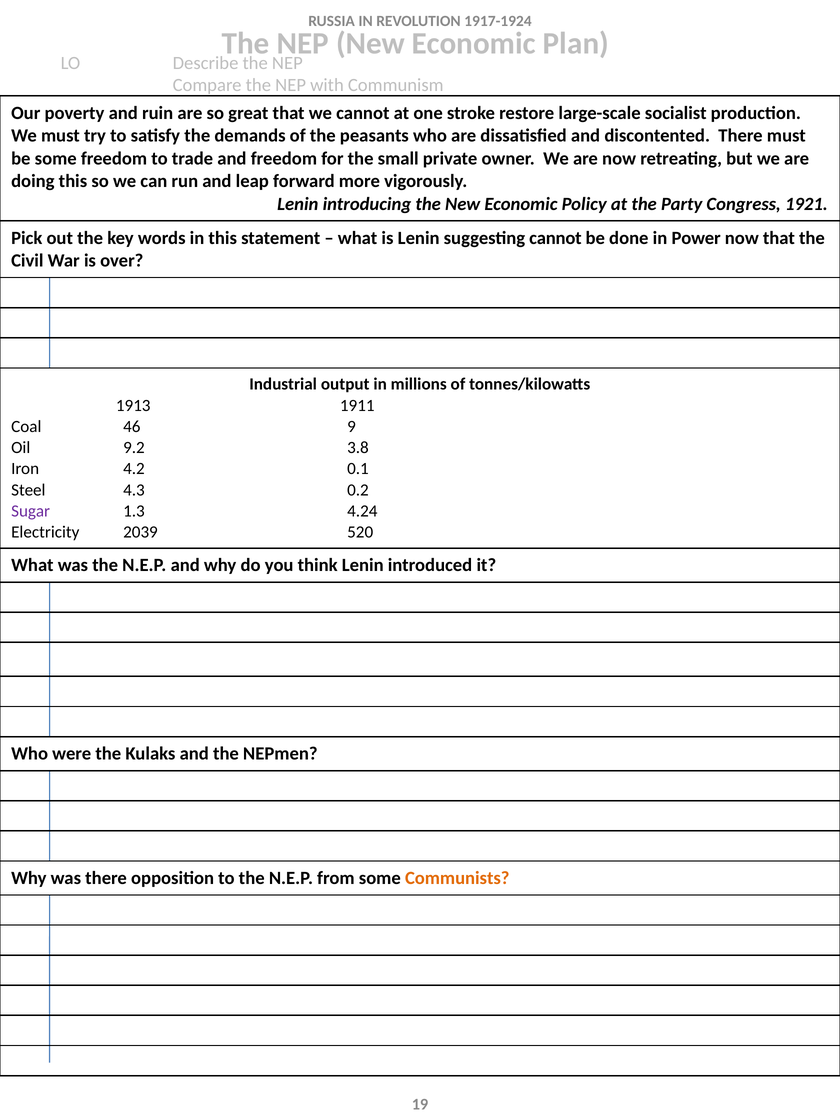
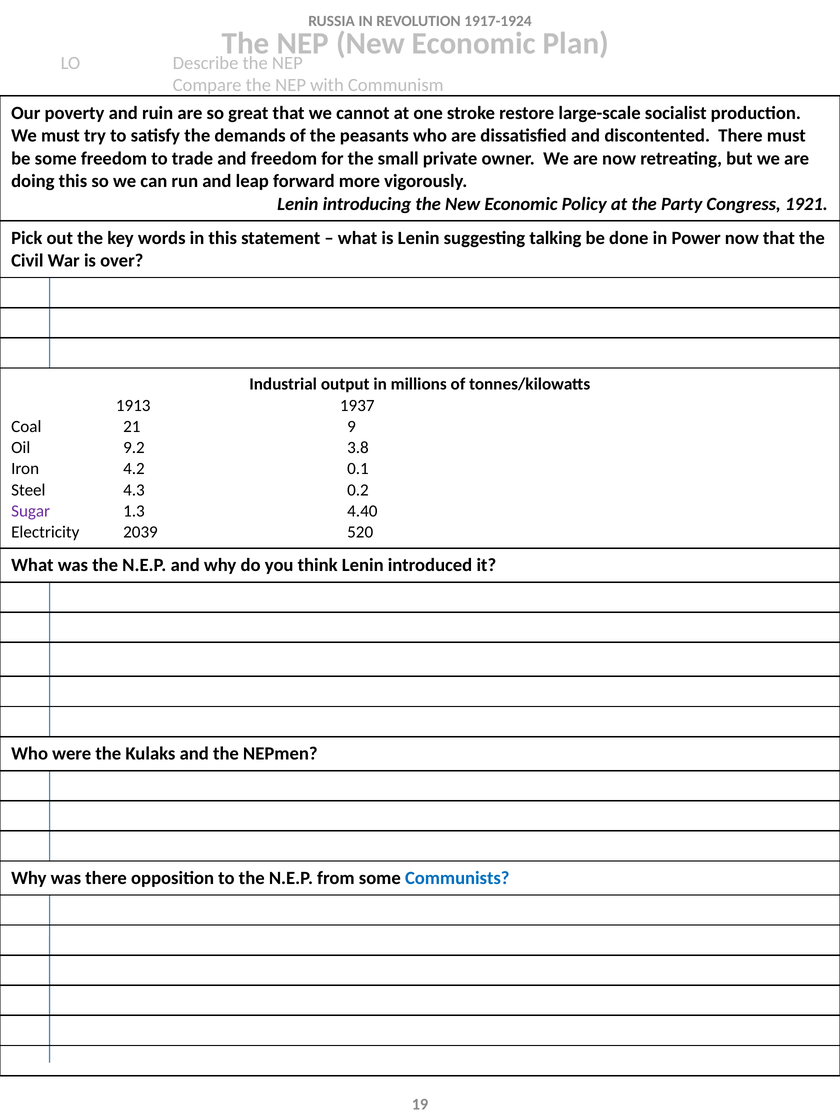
suggesting cannot: cannot -> talking
1911: 1911 -> 1937
46: 46 -> 21
4.24: 4.24 -> 4.40
Communists colour: orange -> blue
